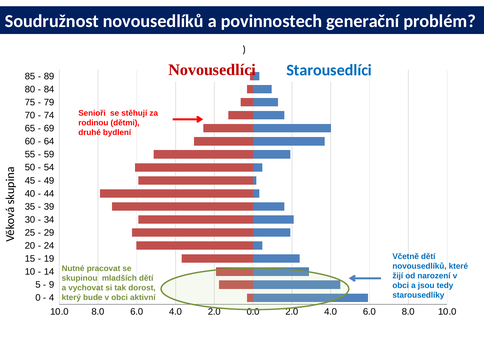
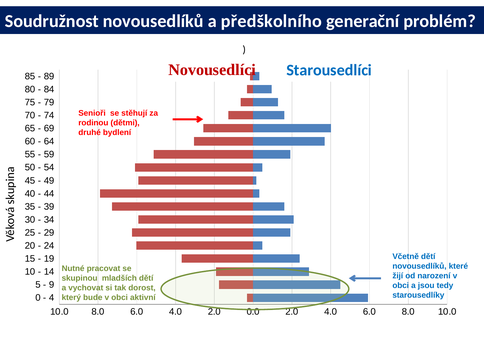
povinnostech: povinnostech -> předškolního
